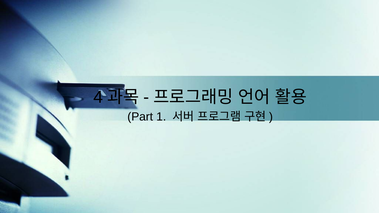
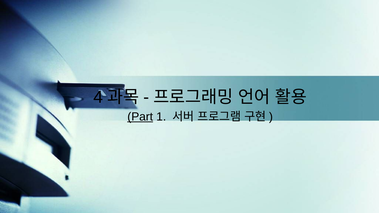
Part underline: none -> present
